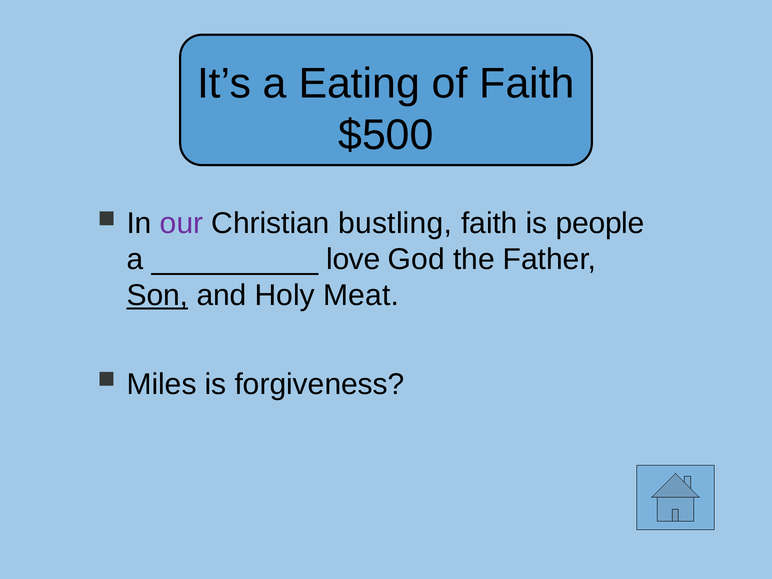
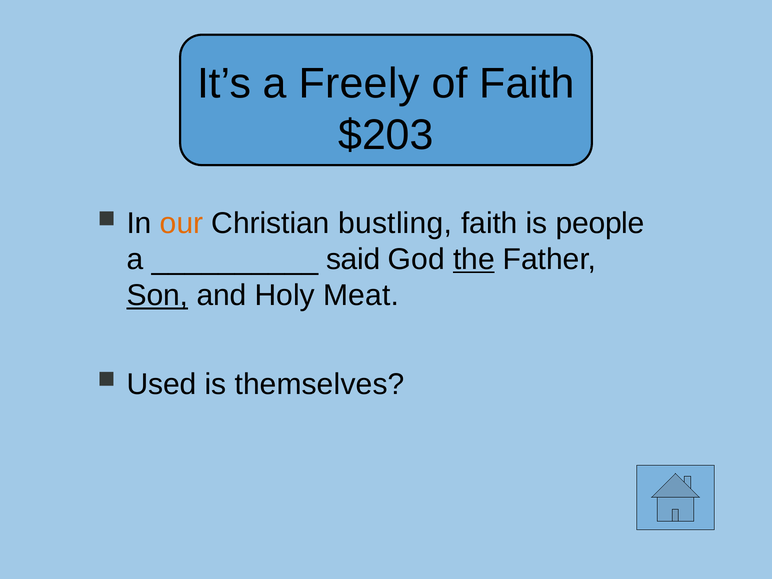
Eating: Eating -> Freely
$500: $500 -> $203
our colour: purple -> orange
love: love -> said
the underline: none -> present
Miles: Miles -> Used
forgiveness: forgiveness -> themselves
